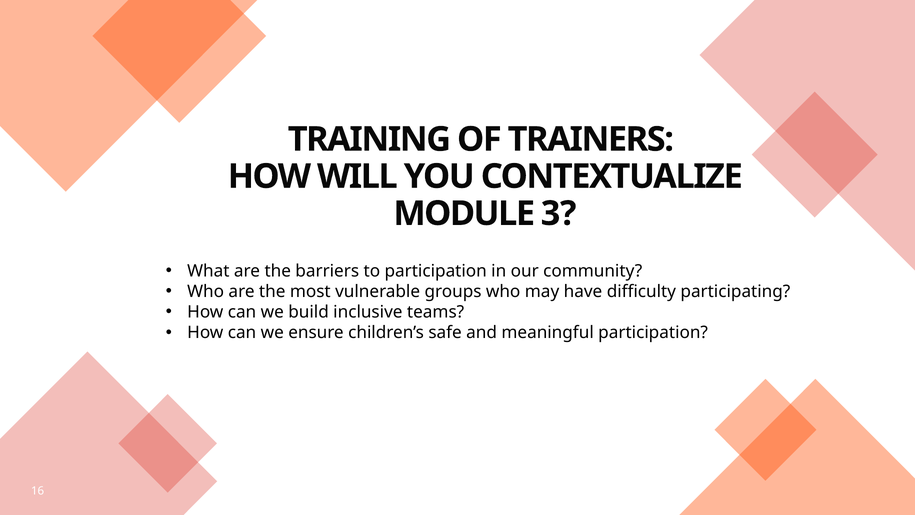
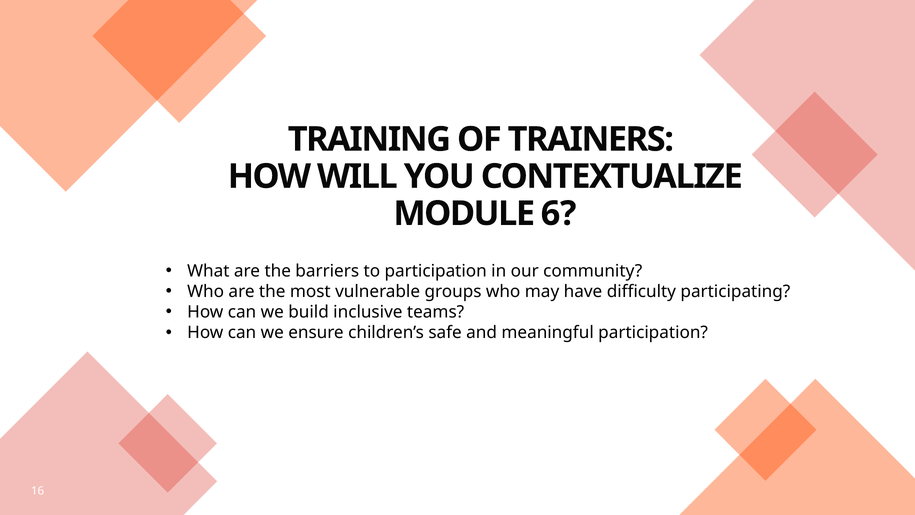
3: 3 -> 6
